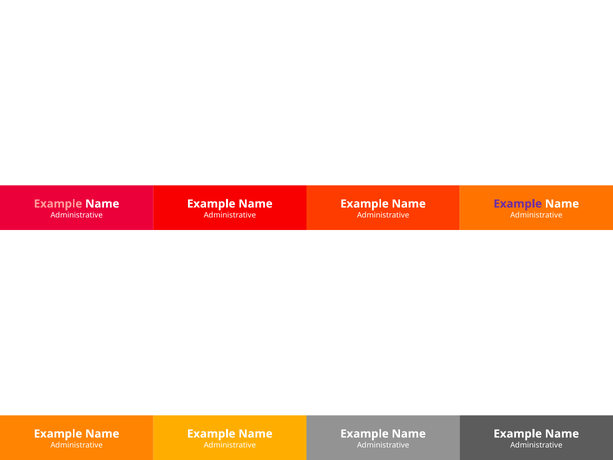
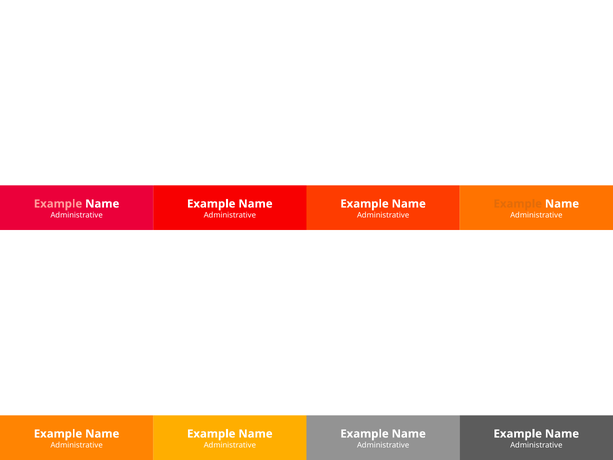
Example at (518, 204) colour: purple -> orange
